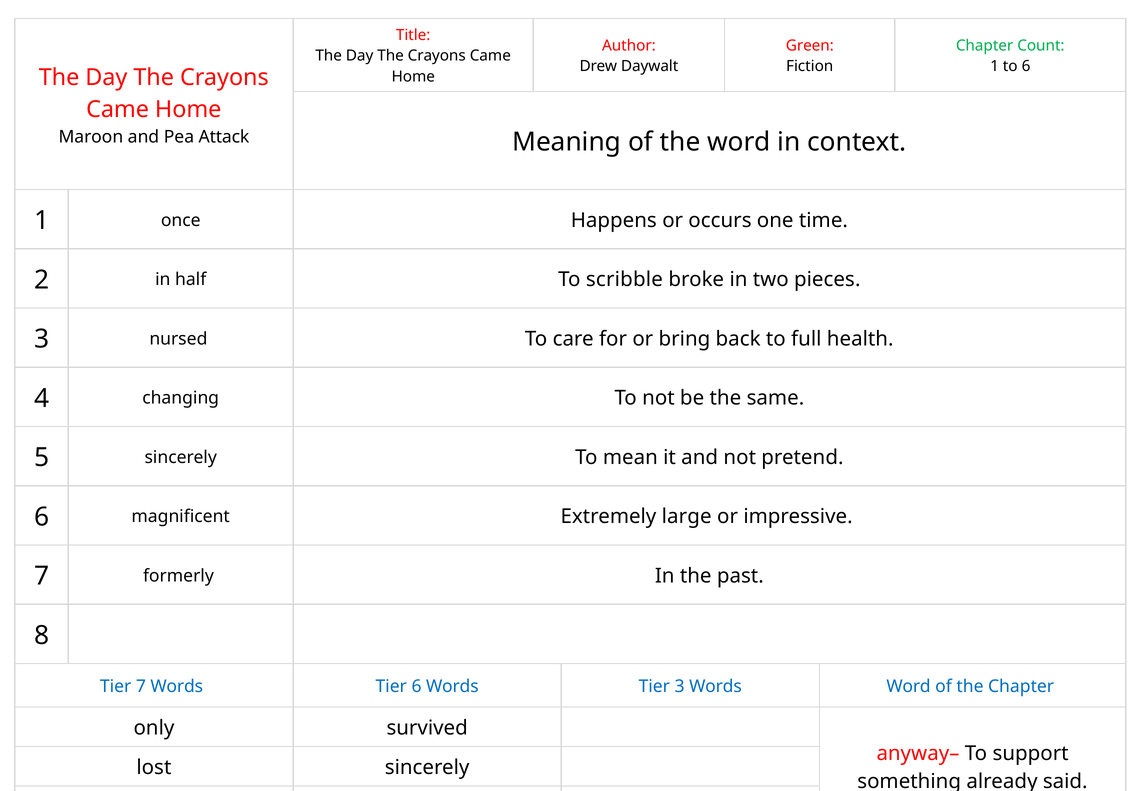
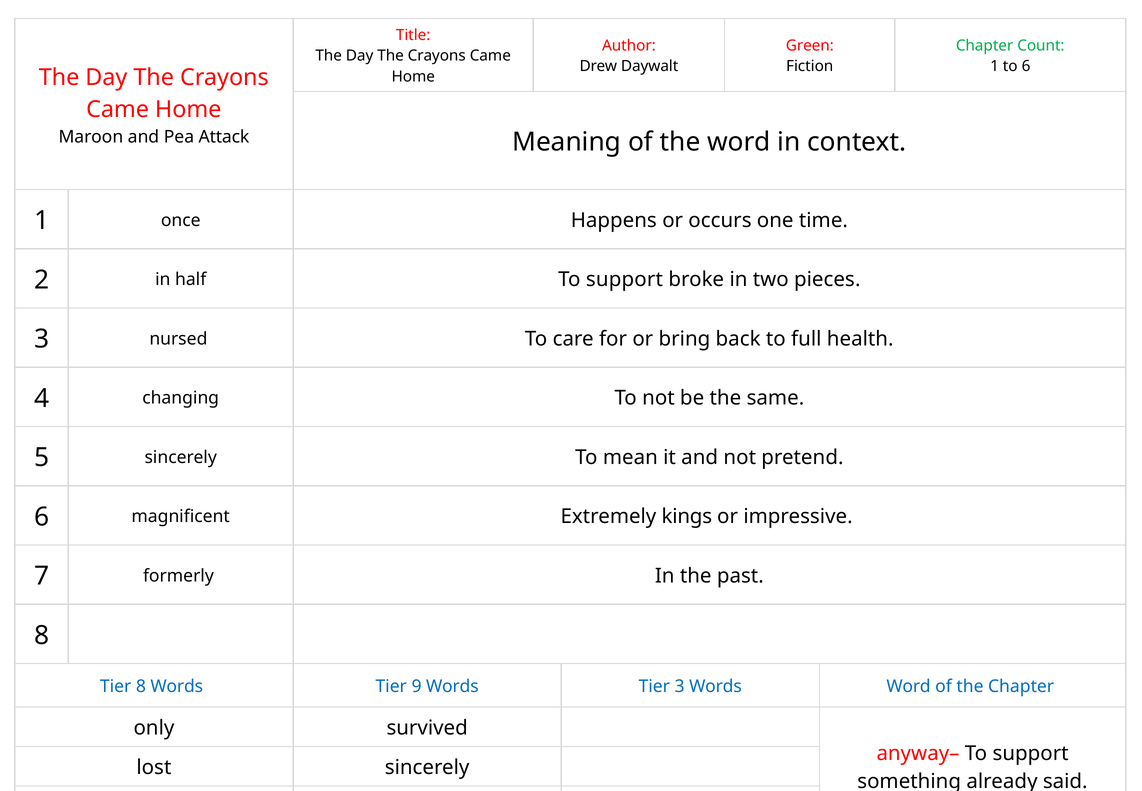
half To scribble: scribble -> support
large: large -> kings
Tier 7: 7 -> 8
Tier 6: 6 -> 9
